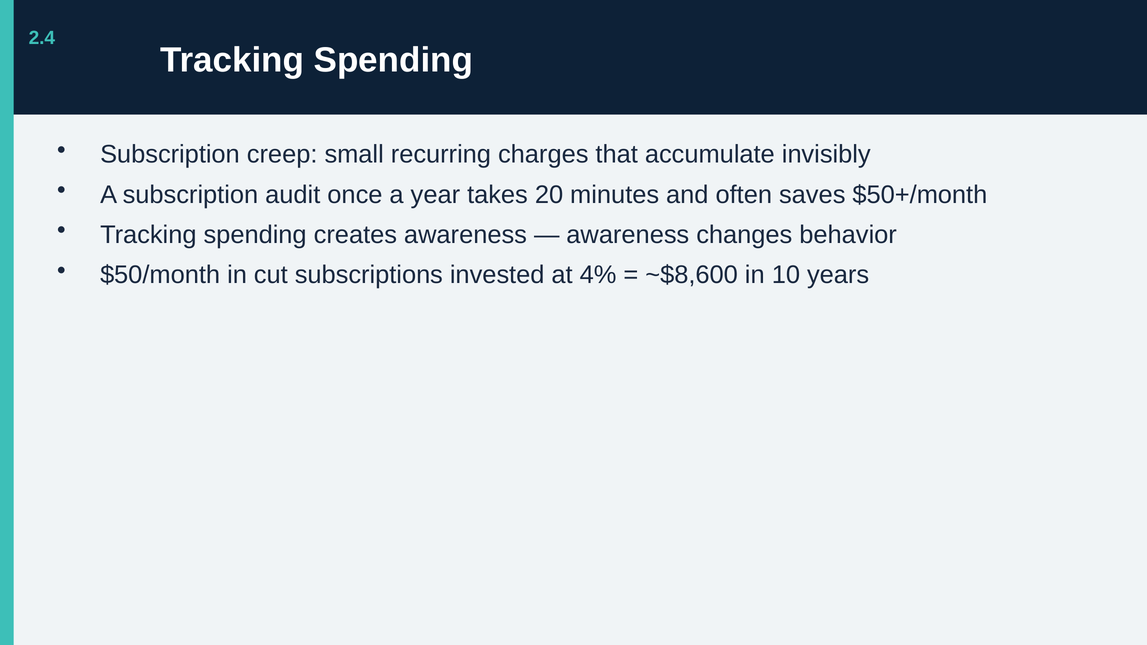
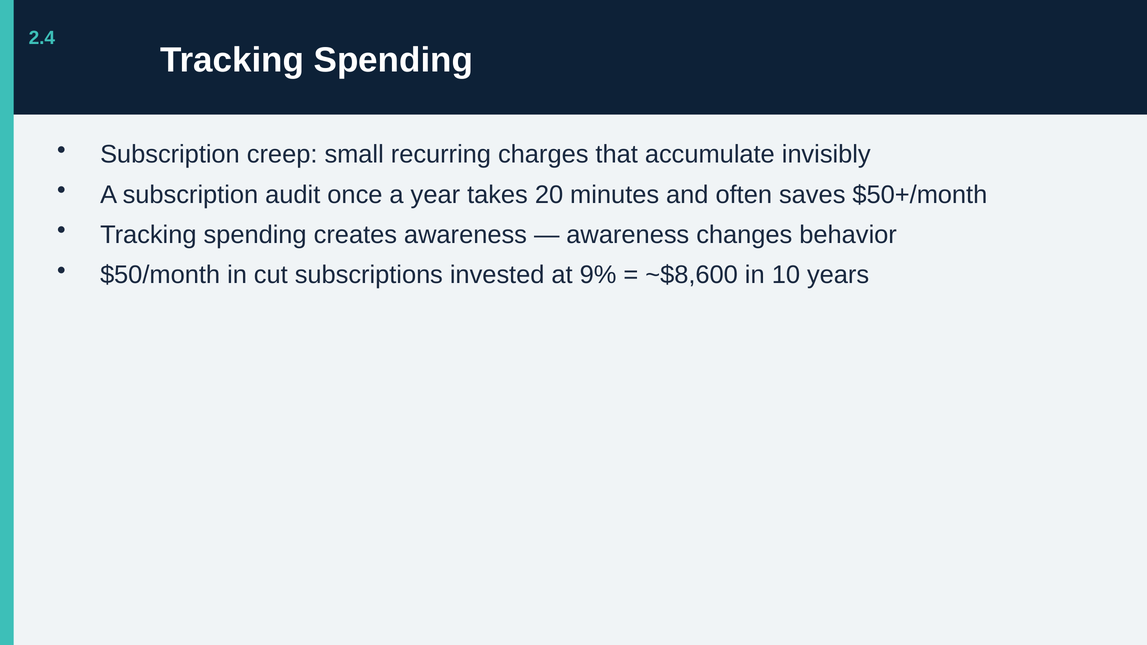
4%: 4% -> 9%
